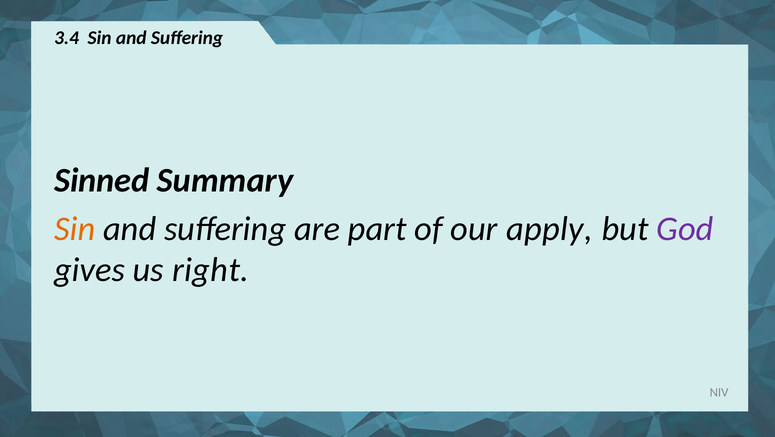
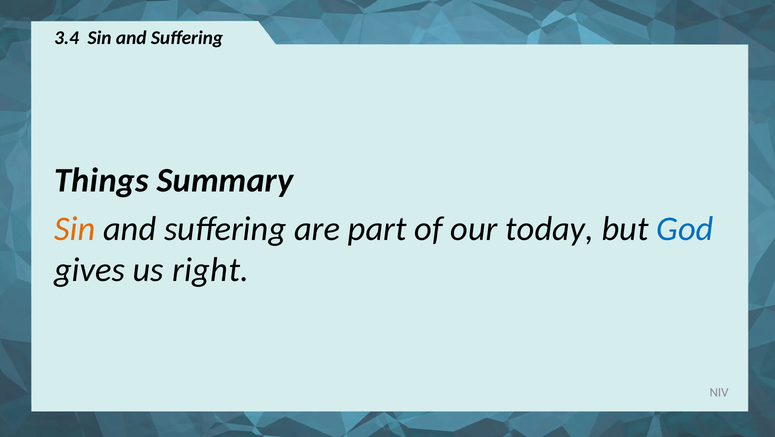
Sinned: Sinned -> Things
apply: apply -> today
God colour: purple -> blue
